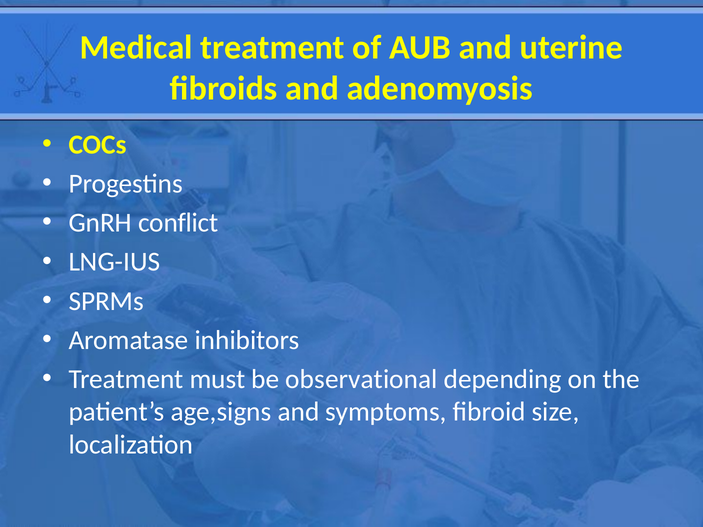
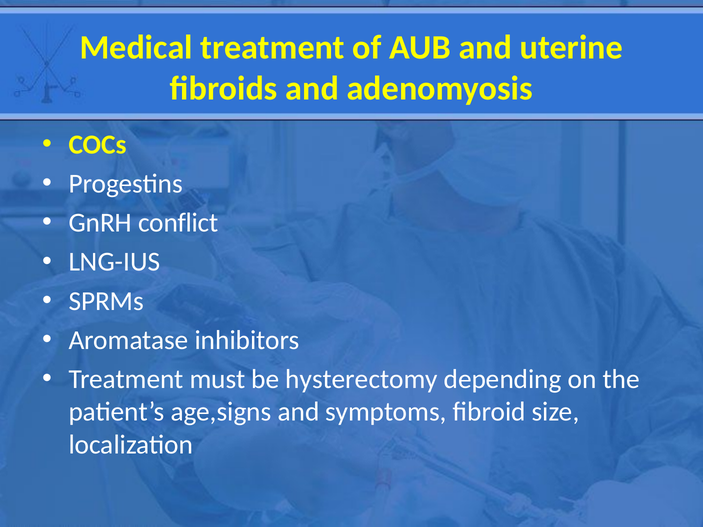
observational: observational -> hysterectomy
